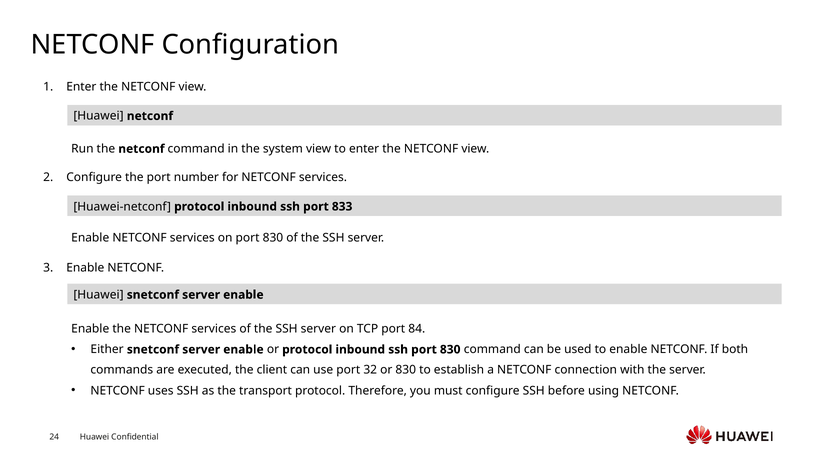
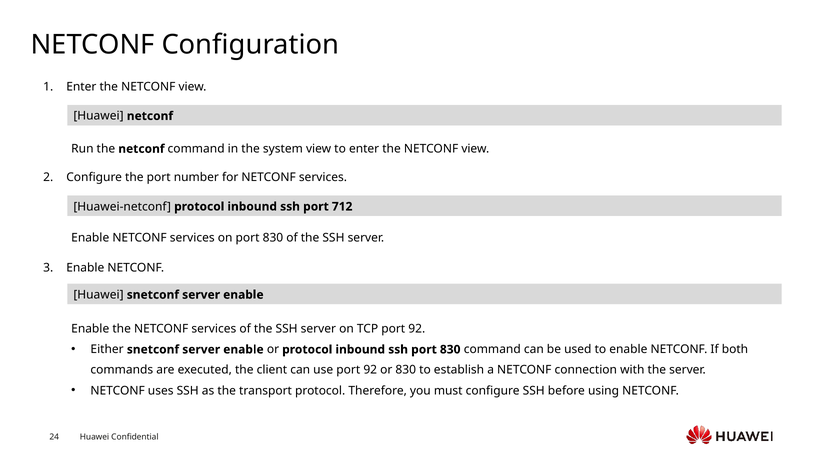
833: 833 -> 712
TCP port 84: 84 -> 92
use port 32: 32 -> 92
